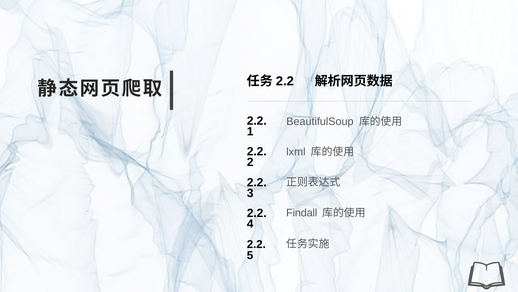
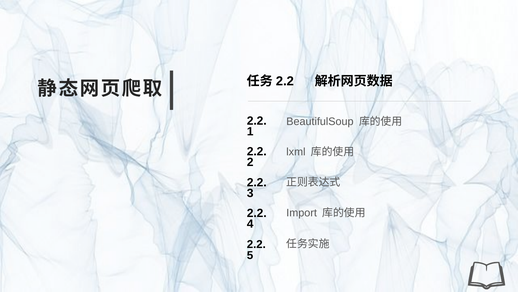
Findall: Findall -> Import
